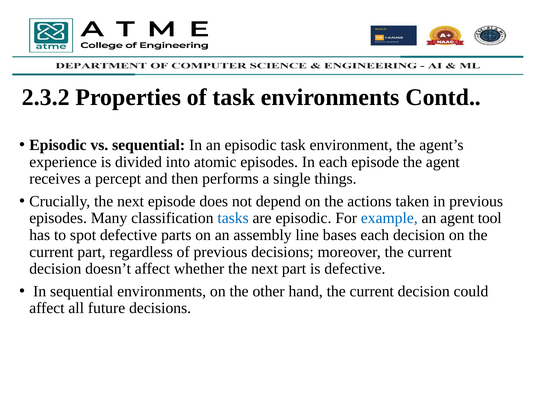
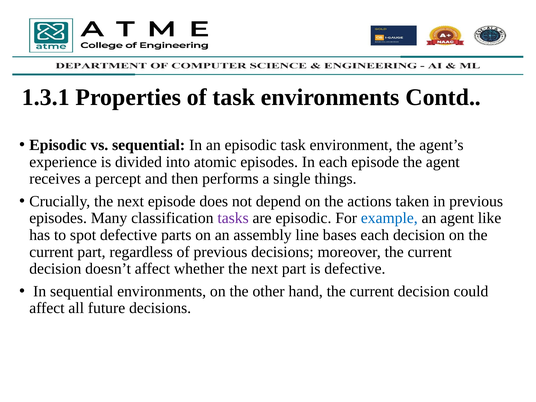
2.3.2: 2.3.2 -> 1.3.1
tasks colour: blue -> purple
tool: tool -> like
